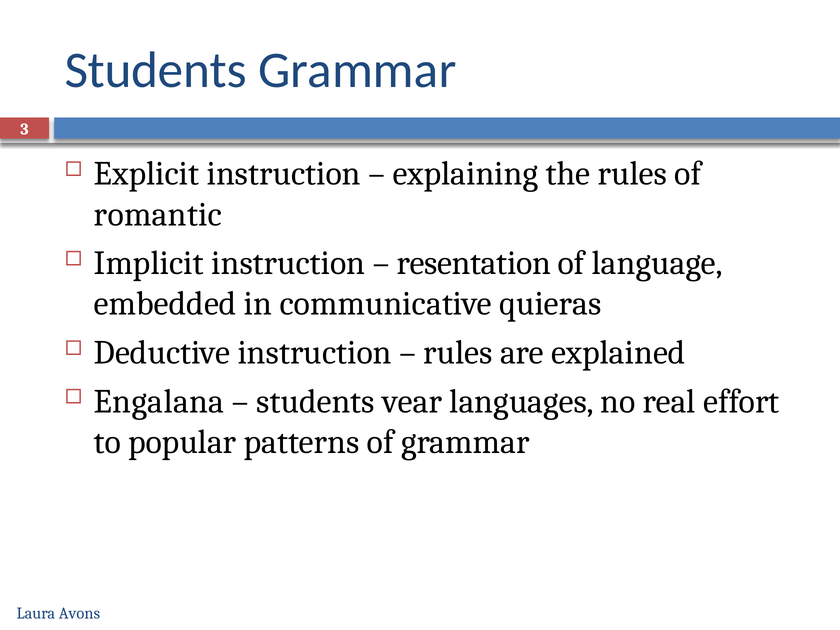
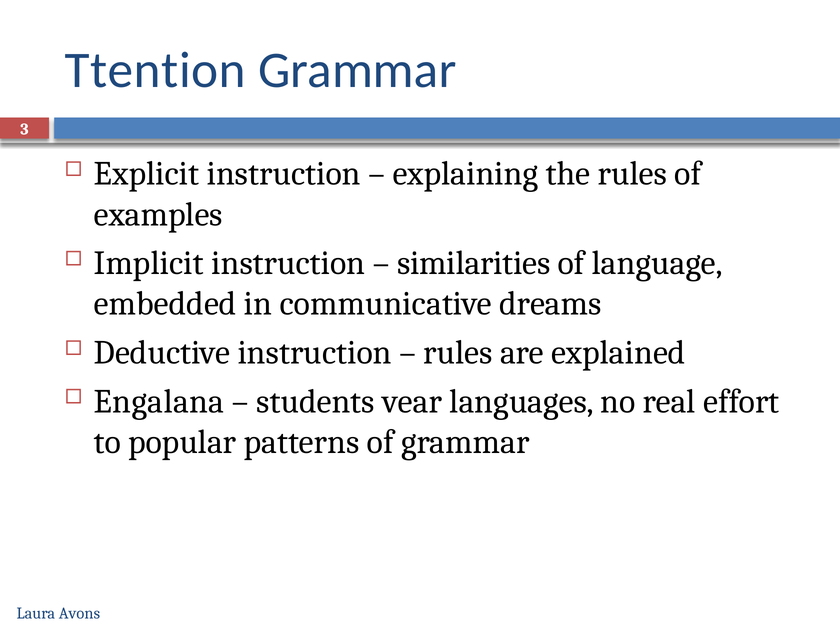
Students at (156, 70): Students -> Ttention
romantic: romantic -> examples
resentation: resentation -> similarities
quieras: quieras -> dreams
